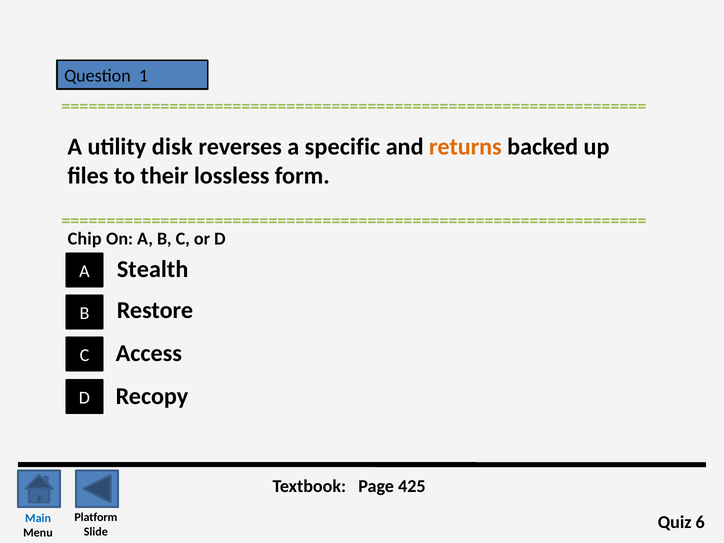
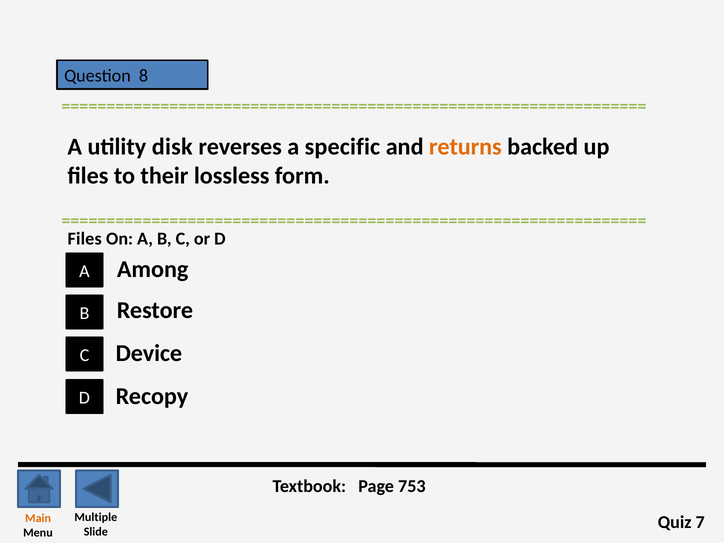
1: 1 -> 8
Chip at (85, 239): Chip -> Files
Stealth: Stealth -> Among
Access: Access -> Device
425: 425 -> 753
Platform: Platform -> Multiple
Main colour: blue -> orange
6: 6 -> 7
